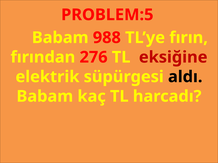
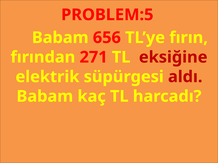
988: 988 -> 656
276: 276 -> 271
aldı colour: black -> red
